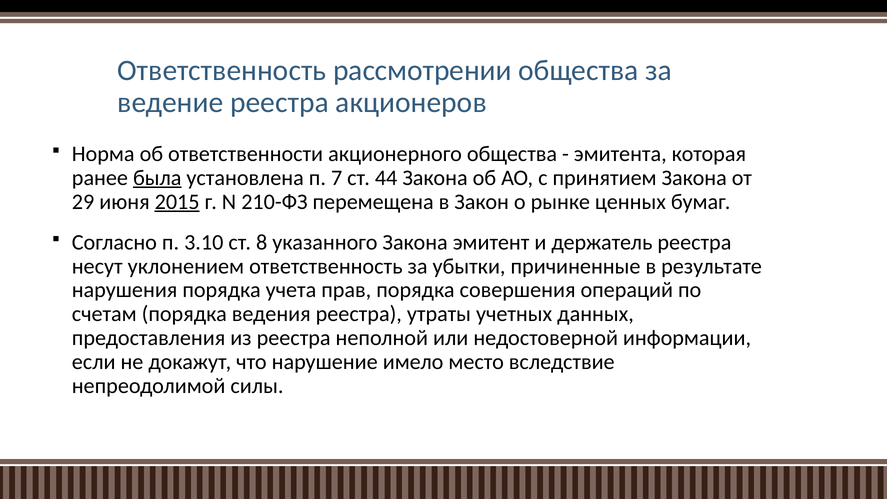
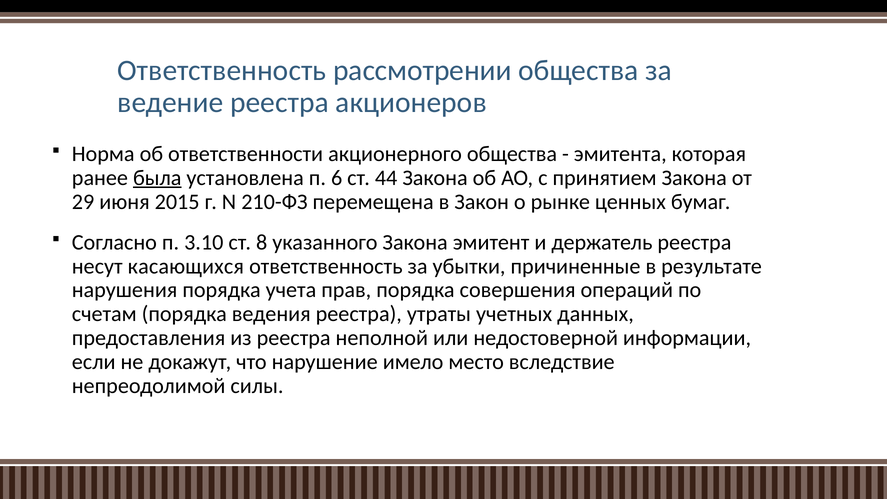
7: 7 -> 6
2015 underline: present -> none
уклонением: уклонением -> касающихся
